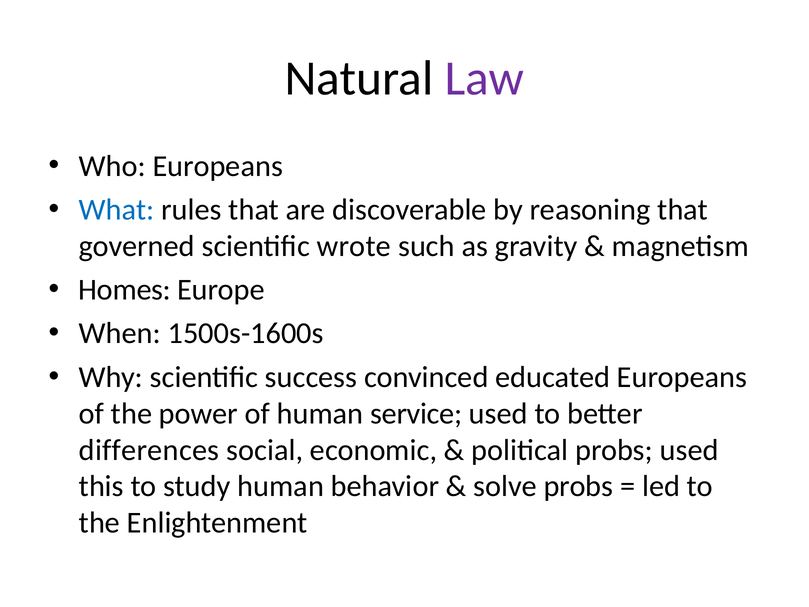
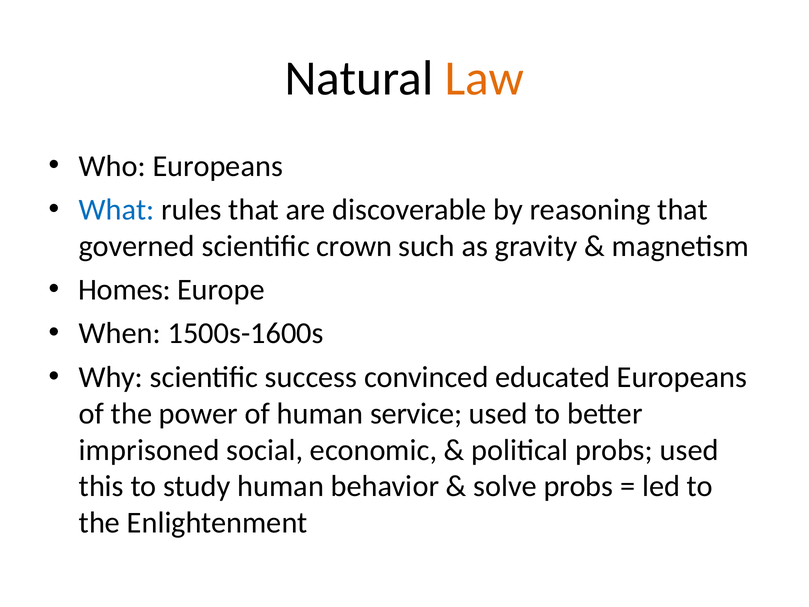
Law colour: purple -> orange
wrote: wrote -> crown
differences: differences -> imprisoned
